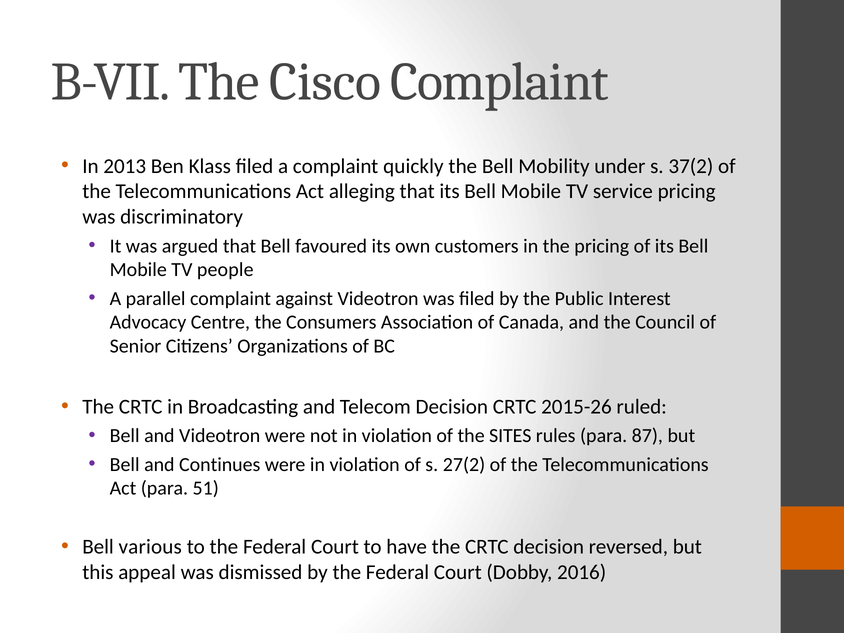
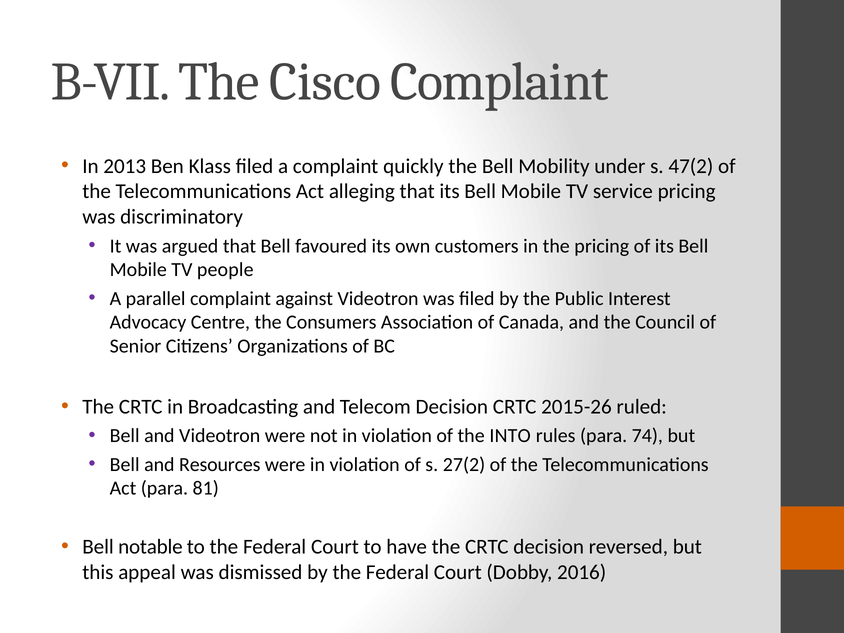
37(2: 37(2 -> 47(2
SITES: SITES -> INTO
87: 87 -> 74
Continues: Continues -> Resources
51: 51 -> 81
various: various -> notable
